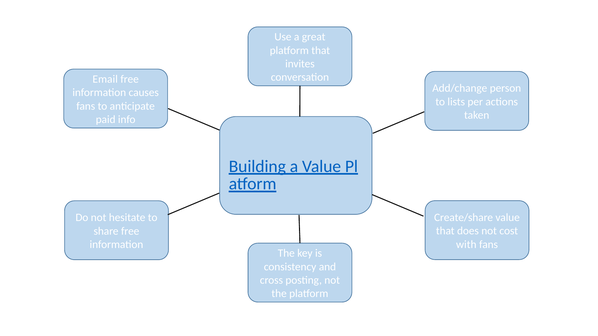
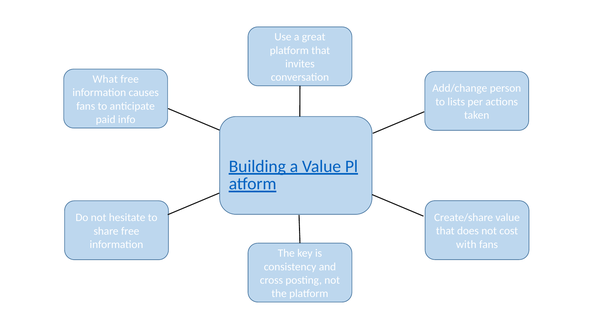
Email: Email -> What
